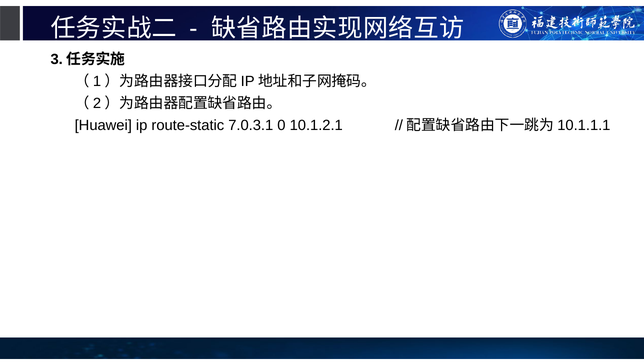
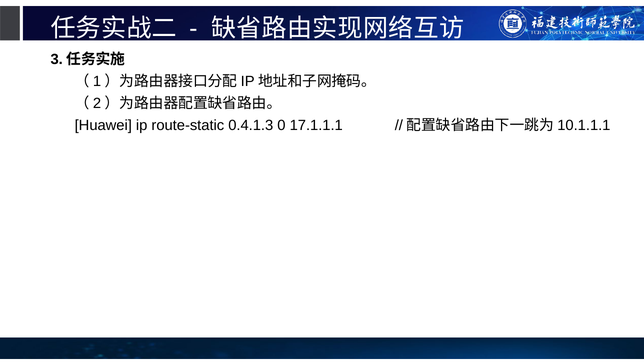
7.0.3.1: 7.0.3.1 -> 0.4.1.3
10.1.2.1: 10.1.2.1 -> 17.1.1.1
